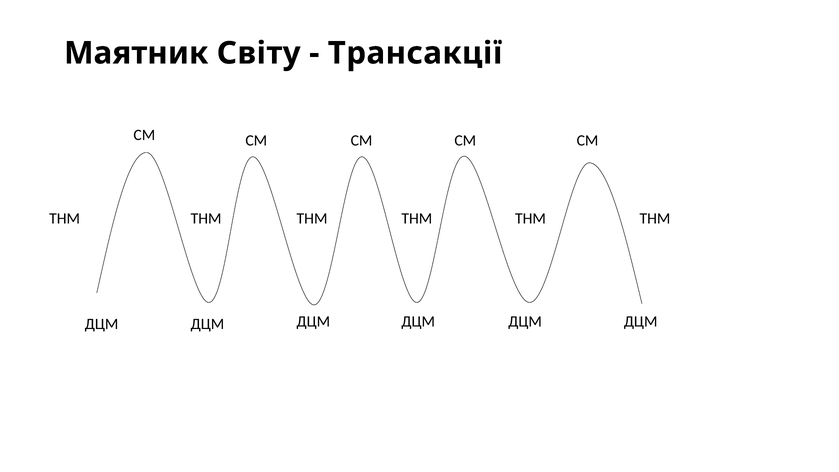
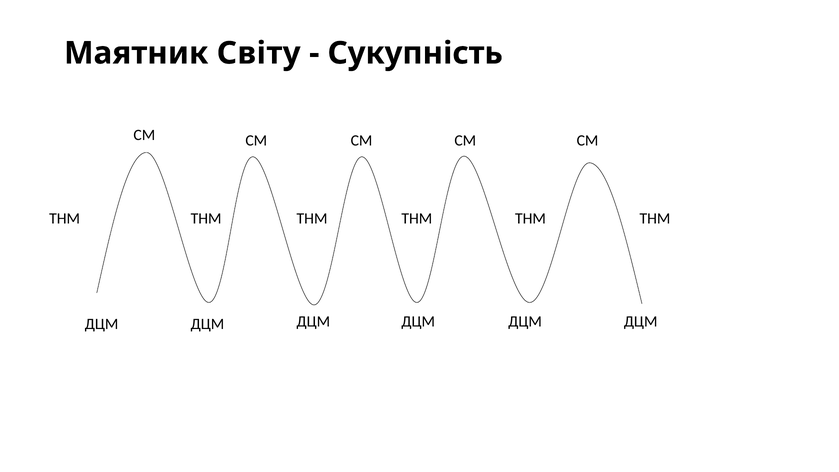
Трансакції: Трансакції -> Сукупність
